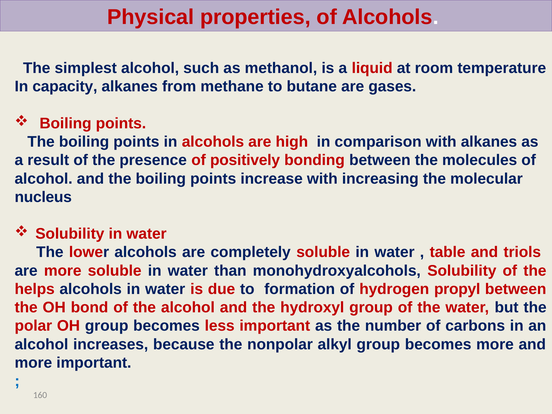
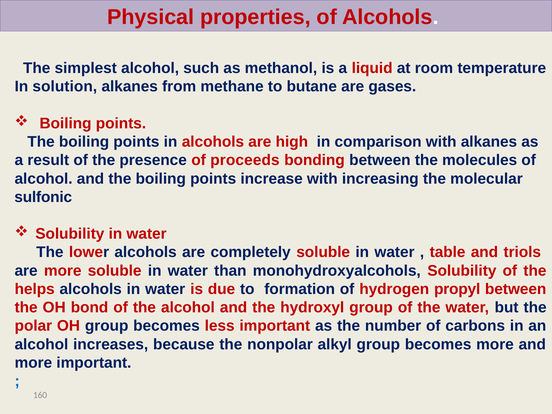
capacity: capacity -> solution
positively: positively -> proceeds
nucleus: nucleus -> sulfonic
